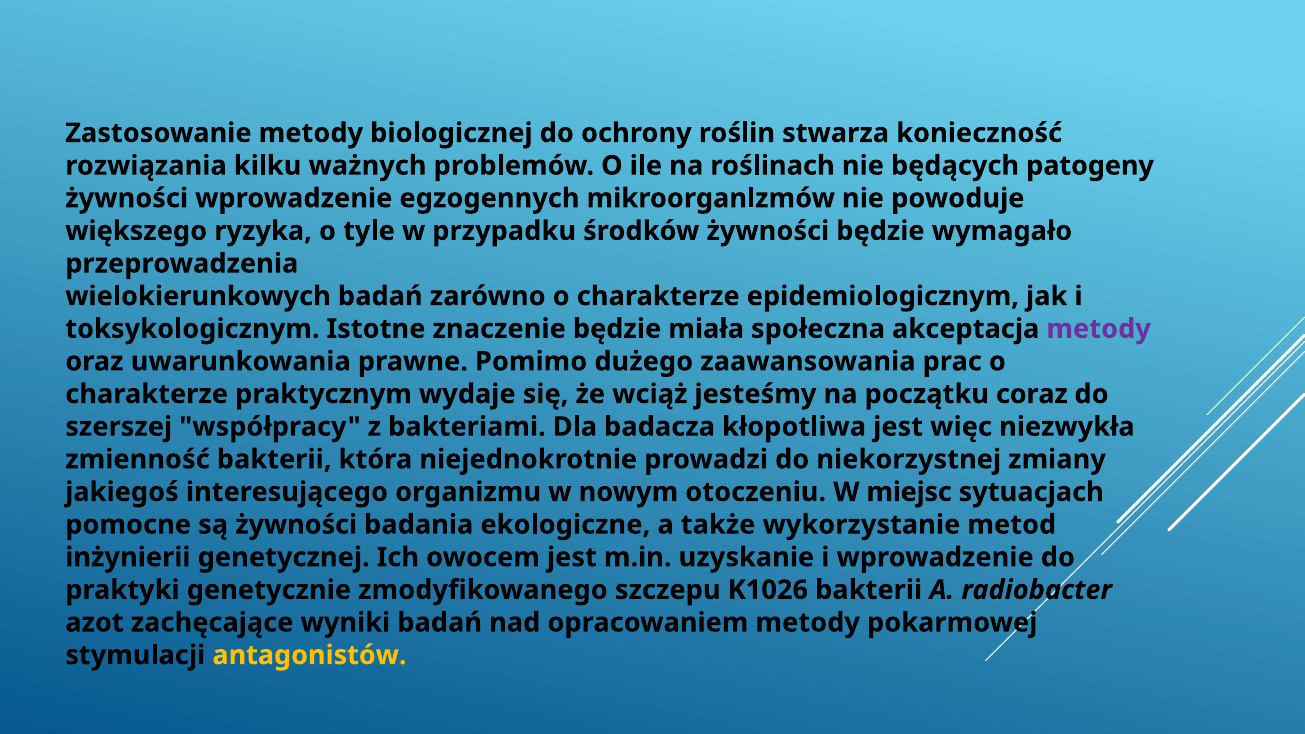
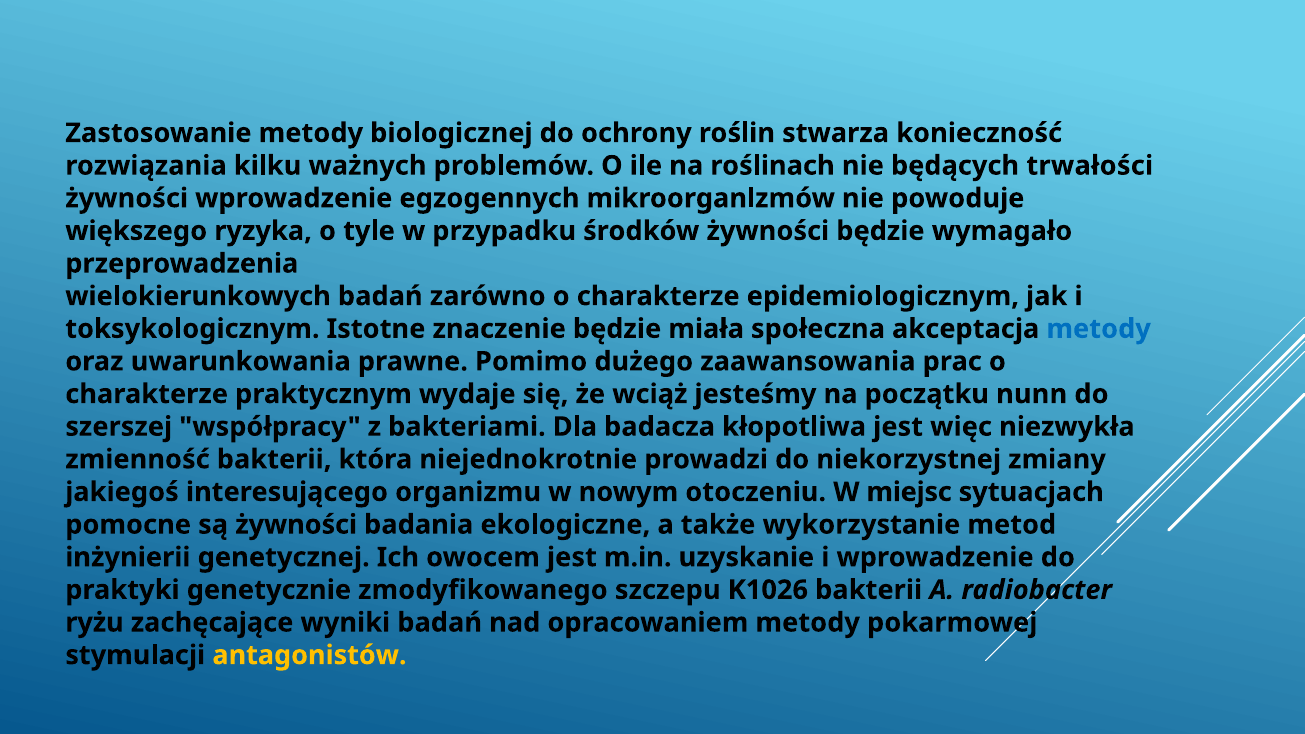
patogeny: patogeny -> trwałości
metody at (1099, 329) colour: purple -> blue
coraz: coraz -> nunn
azot: azot -> ryżu
